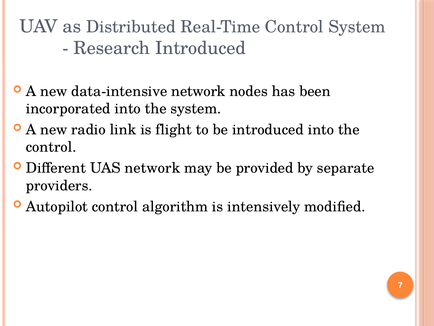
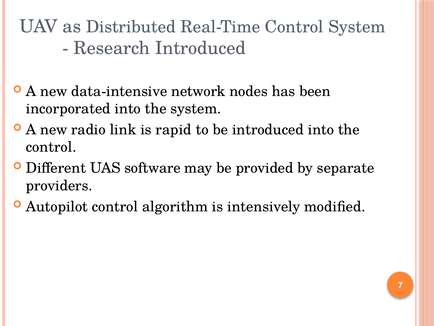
flight: flight -> rapid
UAS network: network -> software
